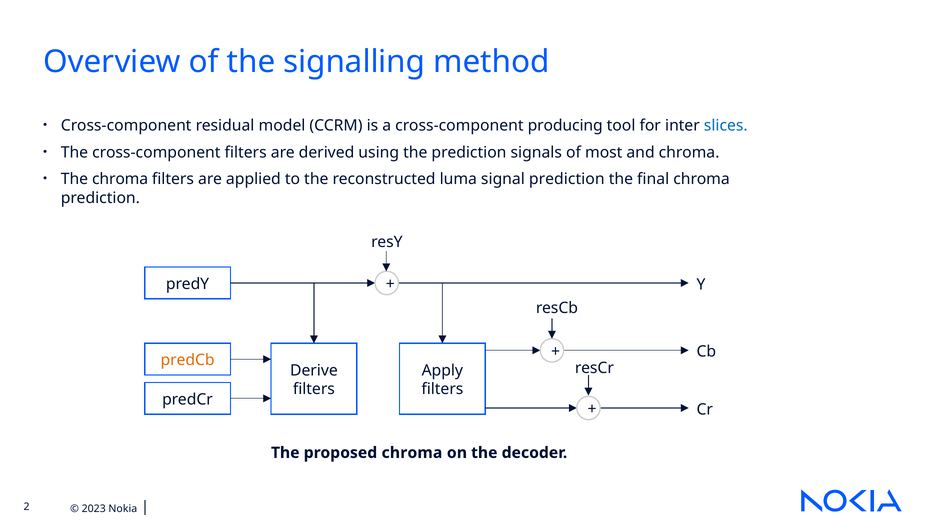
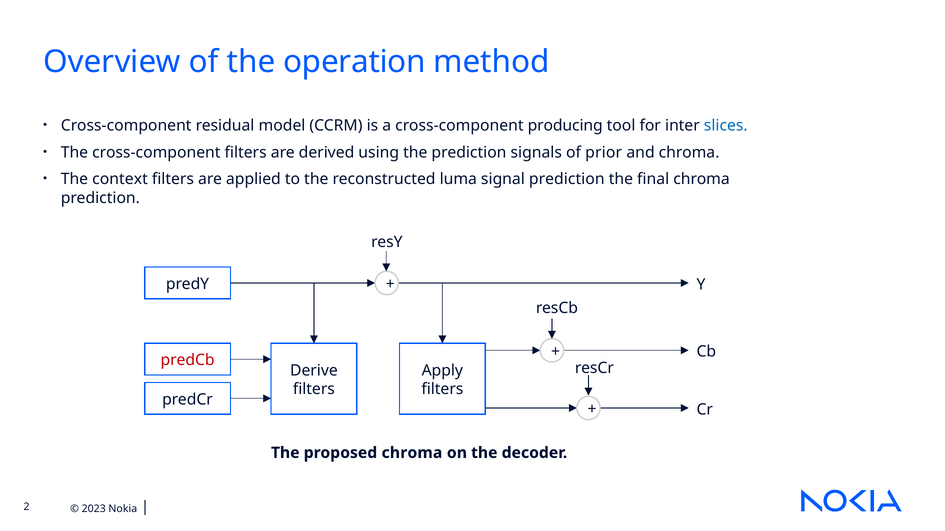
signalling: signalling -> operation
most: most -> prior
The chroma: chroma -> context
predCb colour: orange -> red
